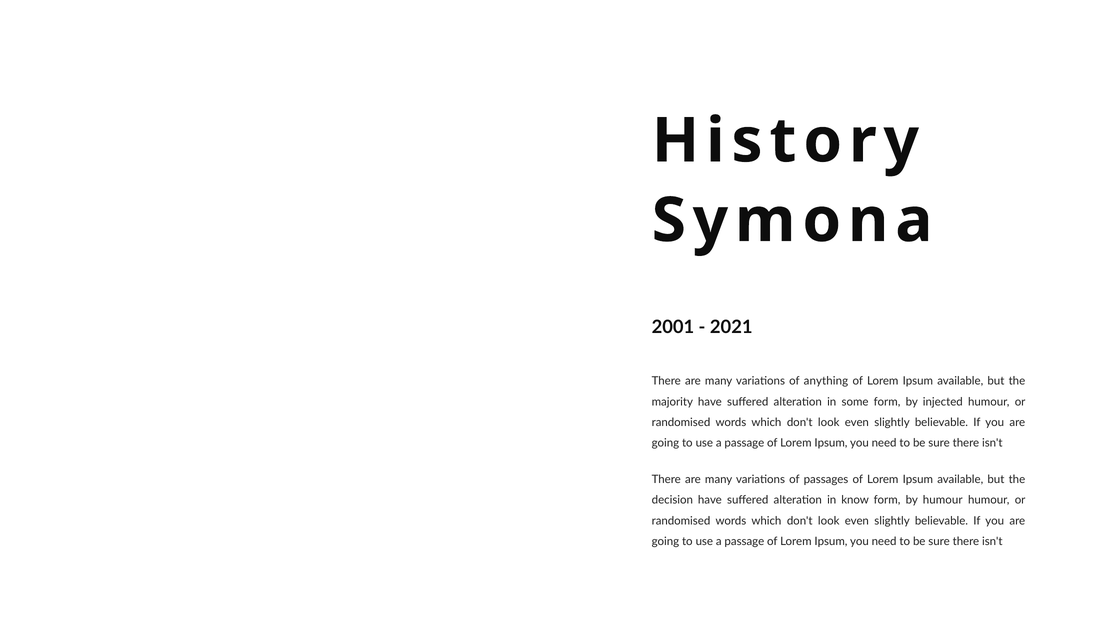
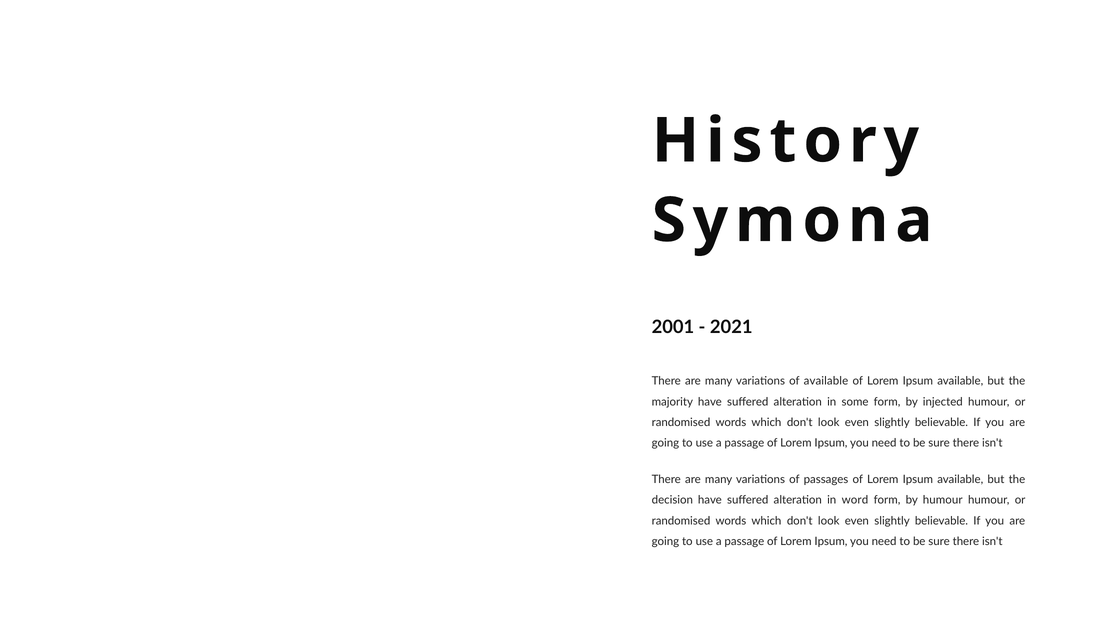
of anything: anything -> available
know: know -> word
